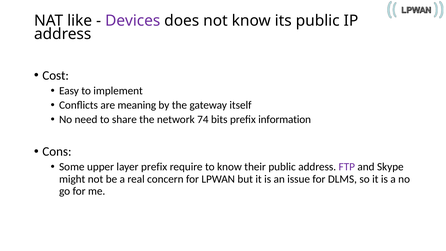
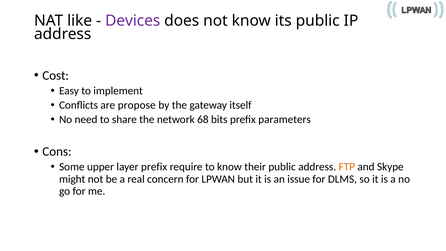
meaning: meaning -> propose
74: 74 -> 68
information: information -> parameters
FTP colour: purple -> orange
